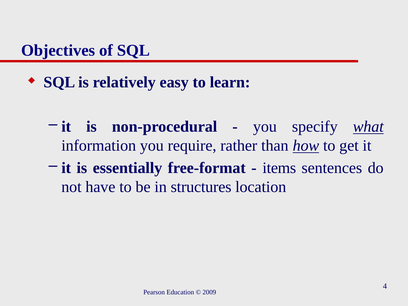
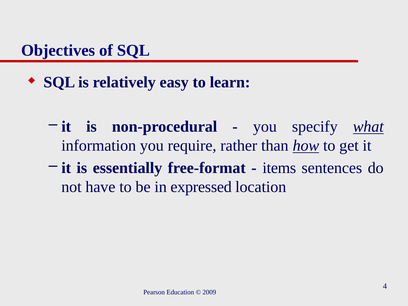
structures: structures -> expressed
